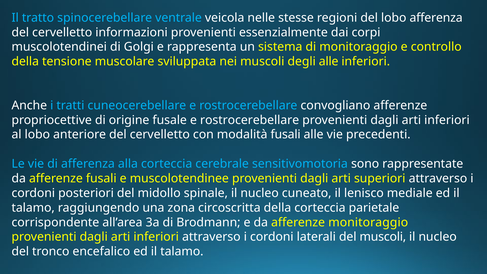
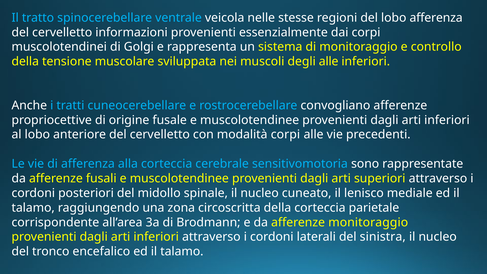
fusale e rostrocerebellare: rostrocerebellare -> muscolotendinee
modalità fusali: fusali -> corpi
del muscoli: muscoli -> sinistra
